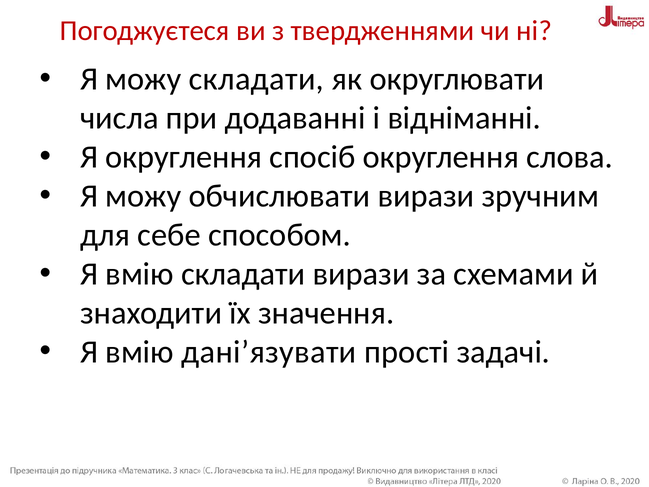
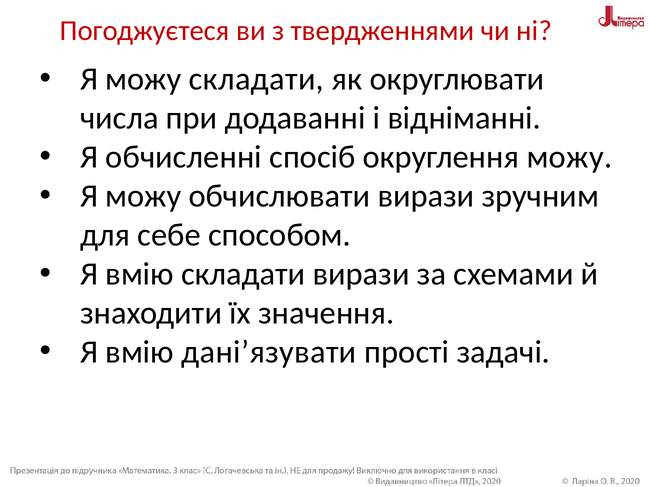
Я округлення: округлення -> обчисленні
округлення слова: слова -> можу
